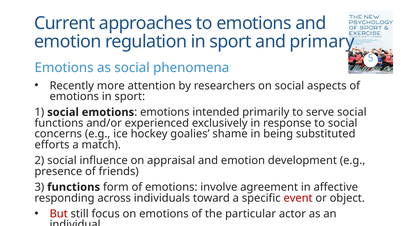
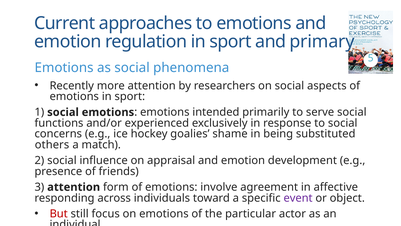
efforts: efforts -> others
3 functions: functions -> attention
event colour: red -> purple
